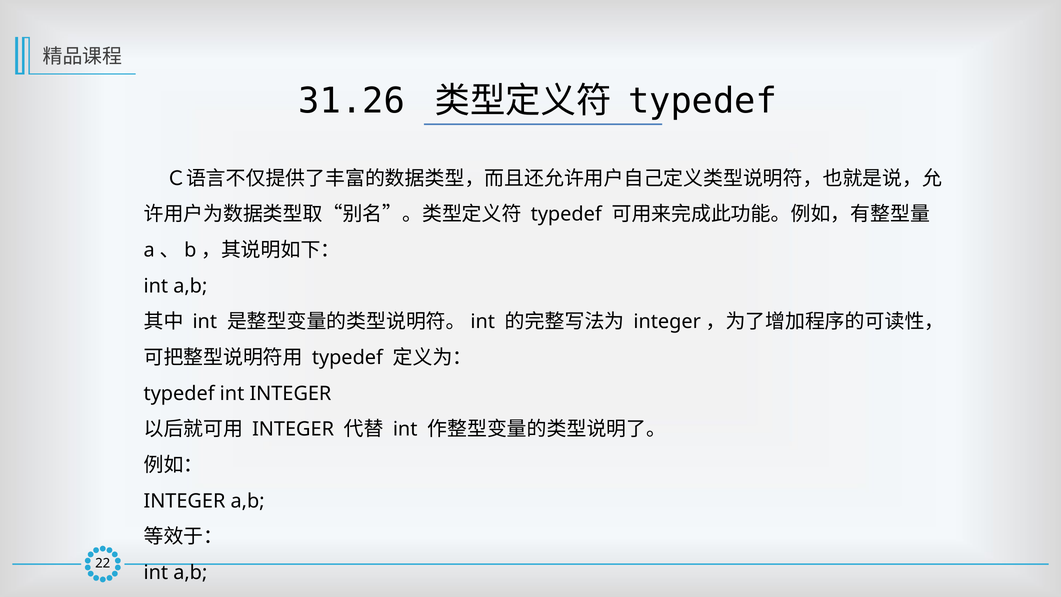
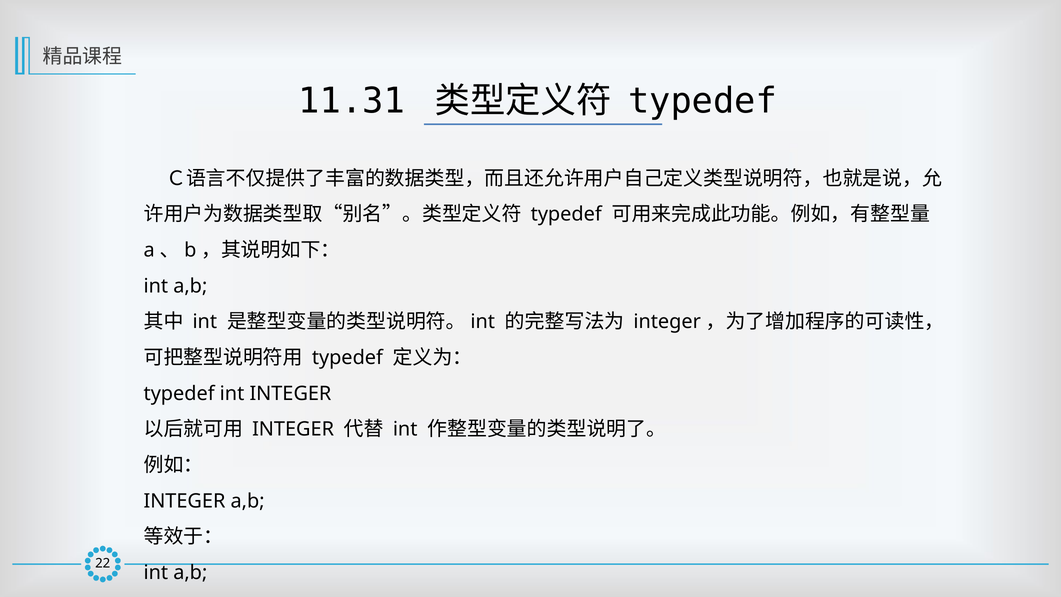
31.26: 31.26 -> 11.31
